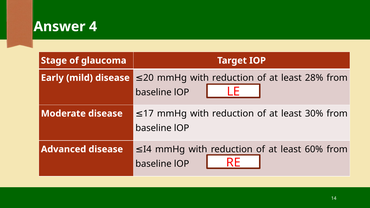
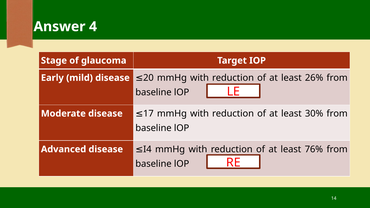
28%: 28% -> 26%
60%: 60% -> 76%
